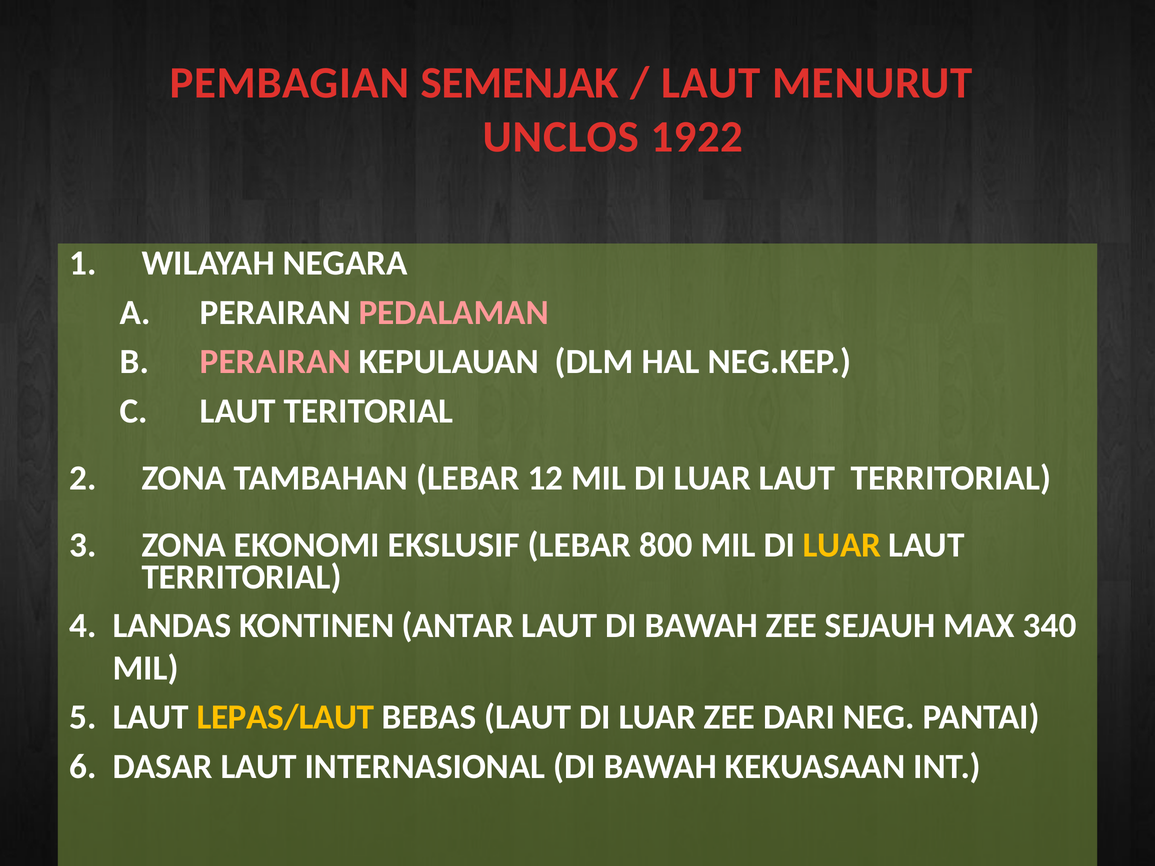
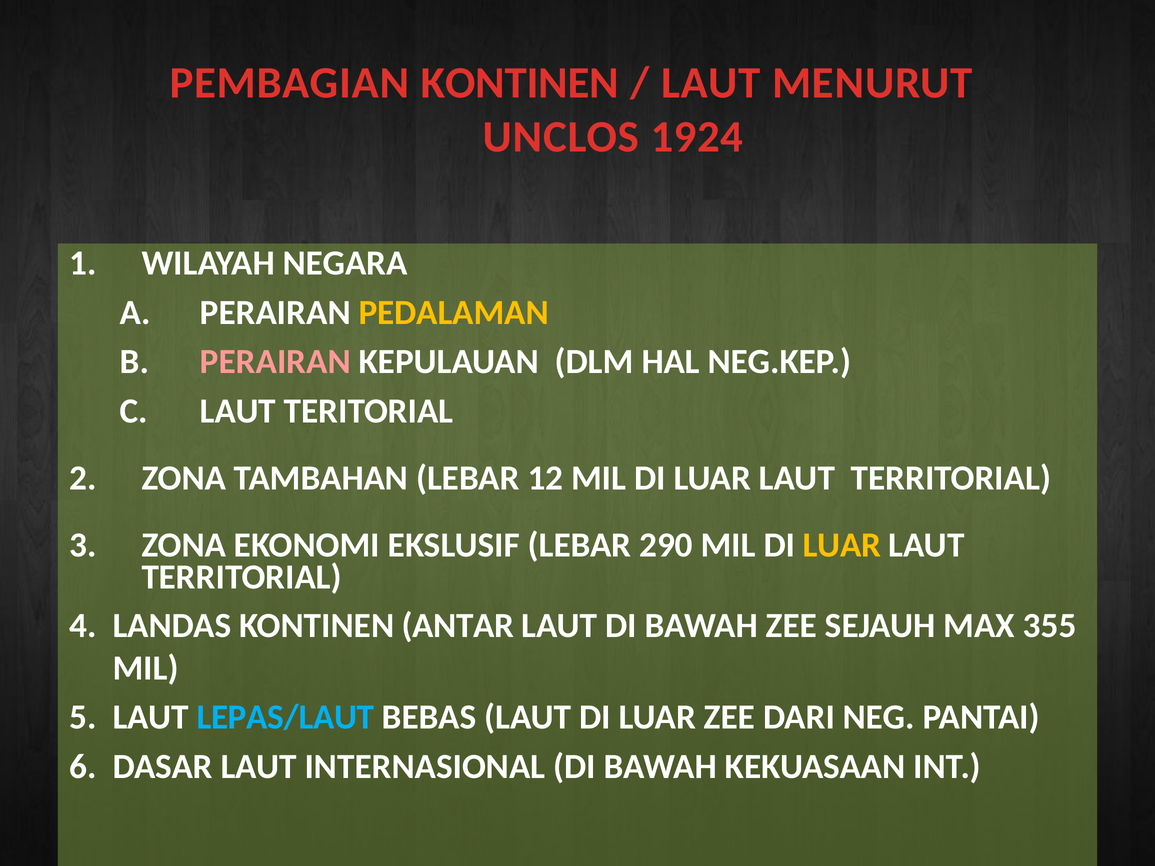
PEMBAGIAN SEMENJAK: SEMENJAK -> KONTINEN
1922: 1922 -> 1924
PEDALAMAN colour: pink -> yellow
800: 800 -> 290
340: 340 -> 355
LEPAS/LAUT colour: yellow -> light blue
